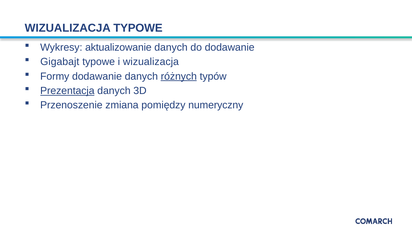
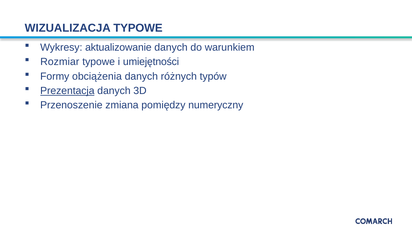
do dodawanie: dodawanie -> warunkiem
Gigabajt: Gigabajt -> Rozmiar
i wizualizacja: wizualizacja -> umiejętności
Formy dodawanie: dodawanie -> obciążenia
różnych underline: present -> none
